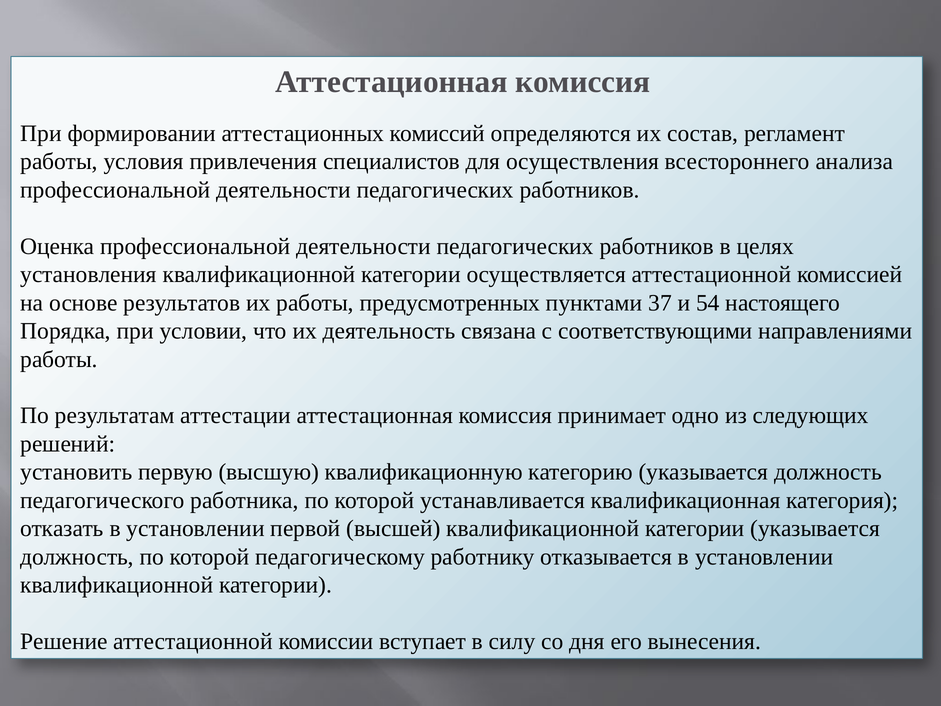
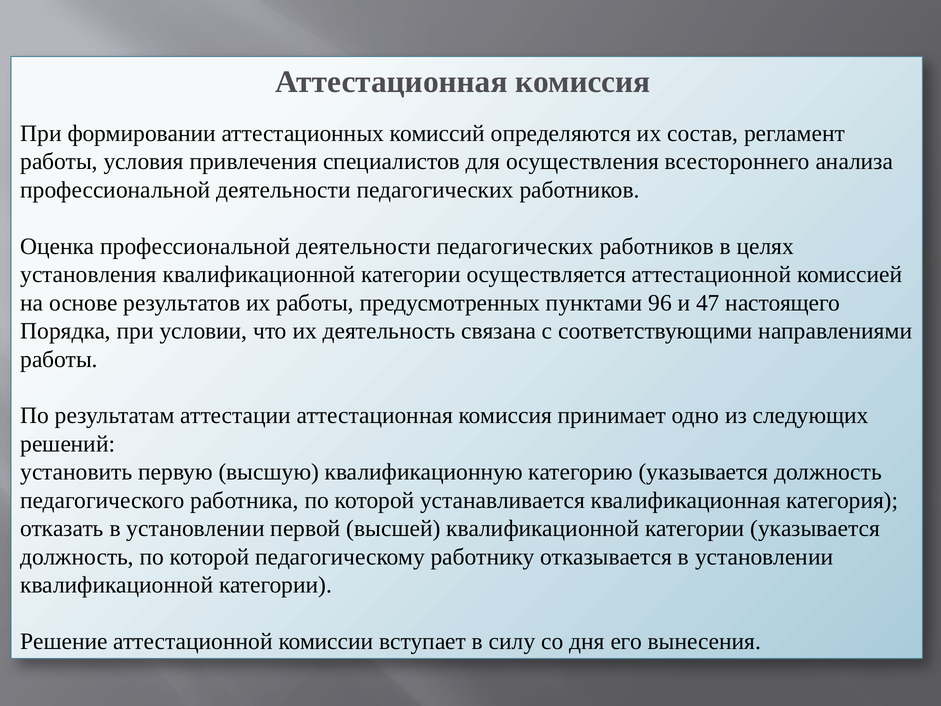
37: 37 -> 96
54: 54 -> 47
